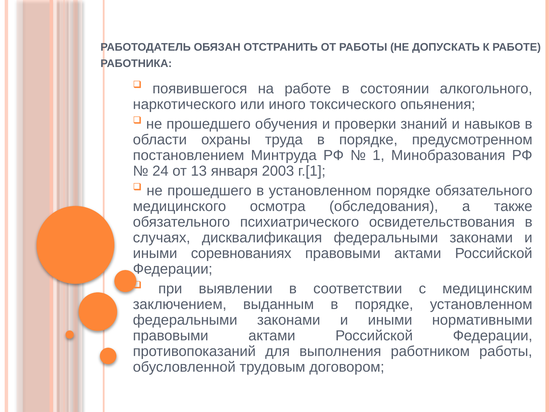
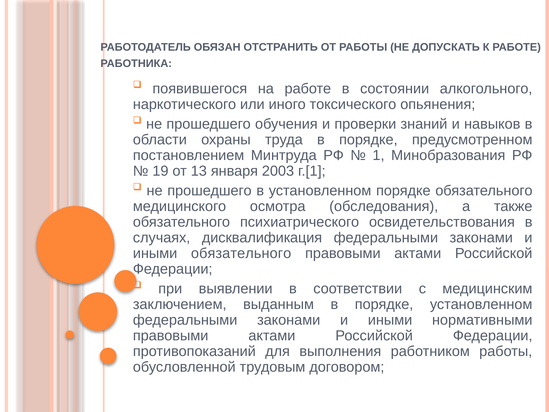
24: 24 -> 19
иными соревнованиях: соревнованиях -> обязательного
